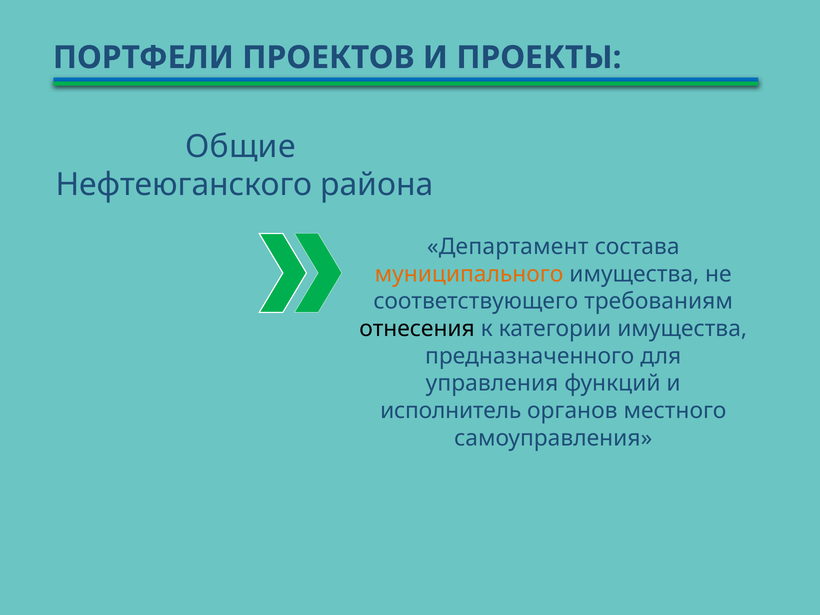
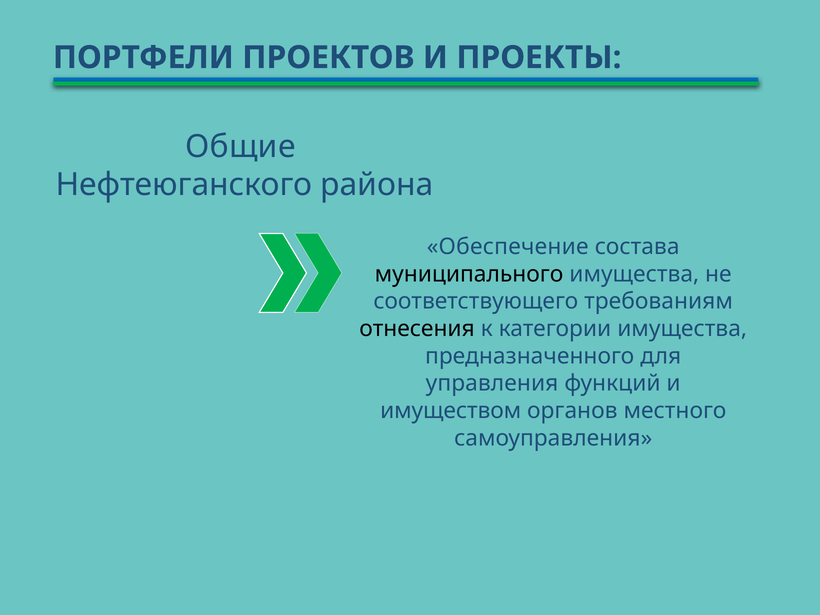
Департамент: Департамент -> Обеспечение
муниципального colour: orange -> black
исполнитель: исполнитель -> имуществом
